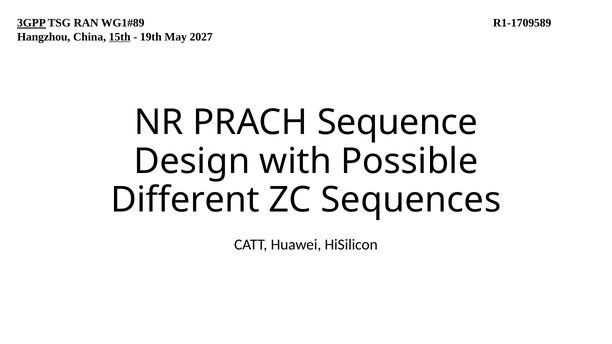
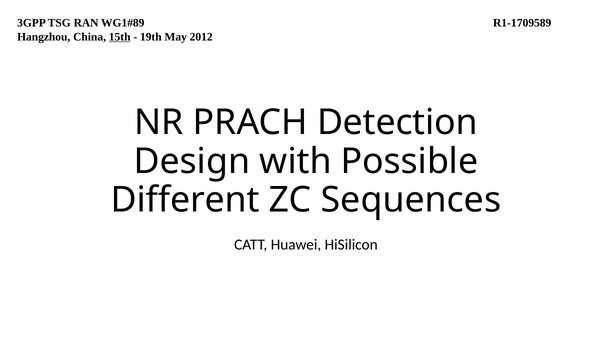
3GPP underline: present -> none
2027: 2027 -> 2012
Sequence: Sequence -> Detection
